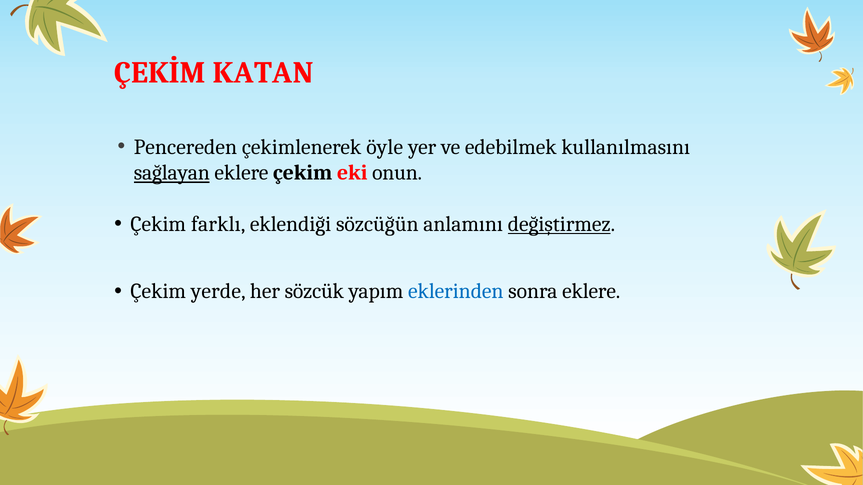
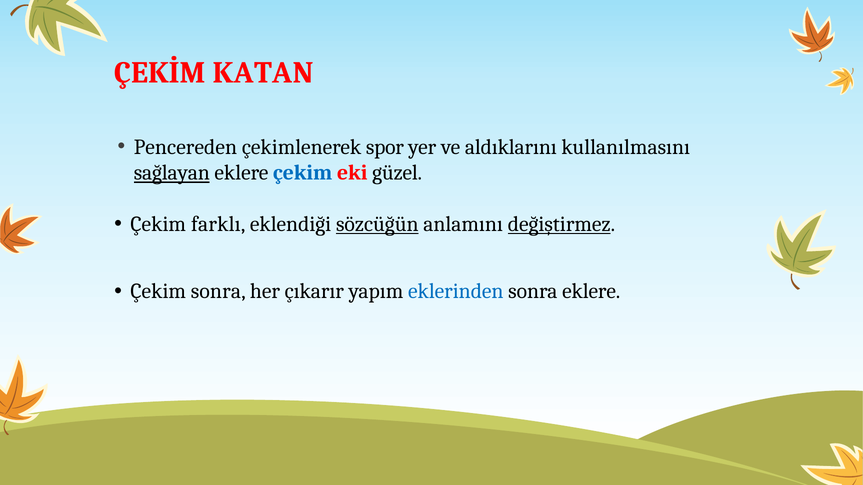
öyle: öyle -> spor
edebilmek: edebilmek -> aldıklarını
çekim at (303, 173) colour: black -> blue
onun: onun -> güzel
sözcüğün underline: none -> present
Çekim yerde: yerde -> sonra
sözcük: sözcük -> çıkarır
